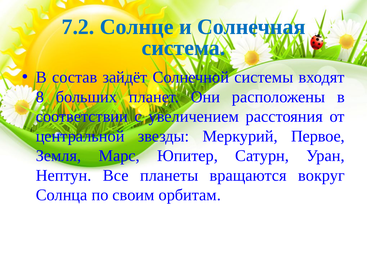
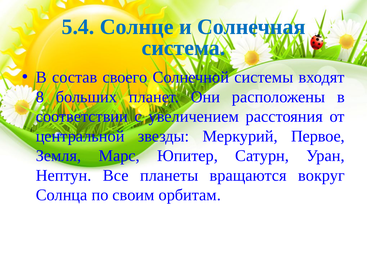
7.2: 7.2 -> 5.4
зайдёт: зайдёт -> своего
